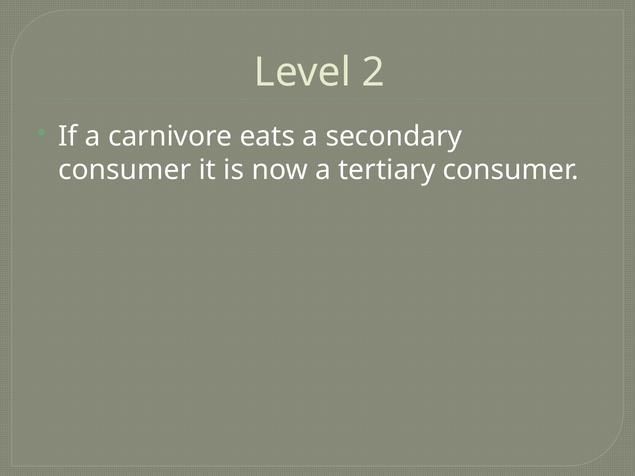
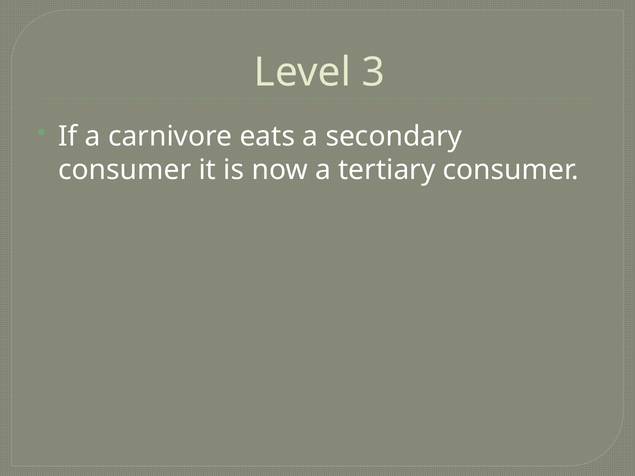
2: 2 -> 3
